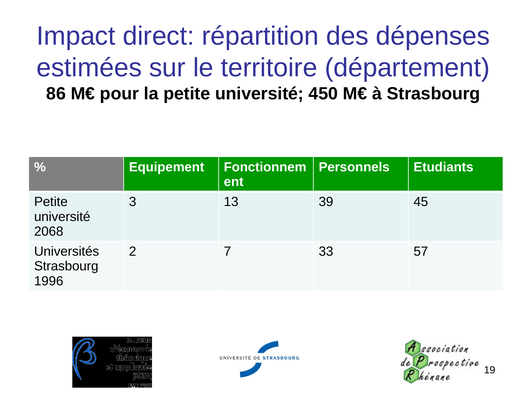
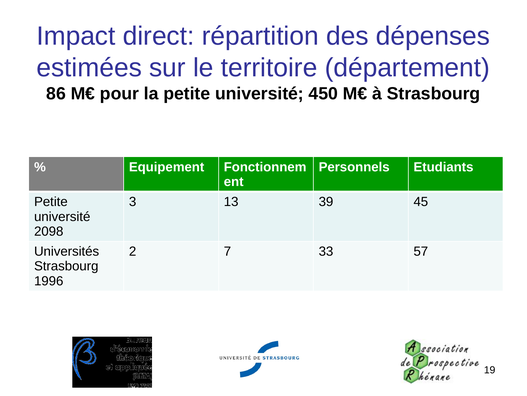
2068: 2068 -> 2098
